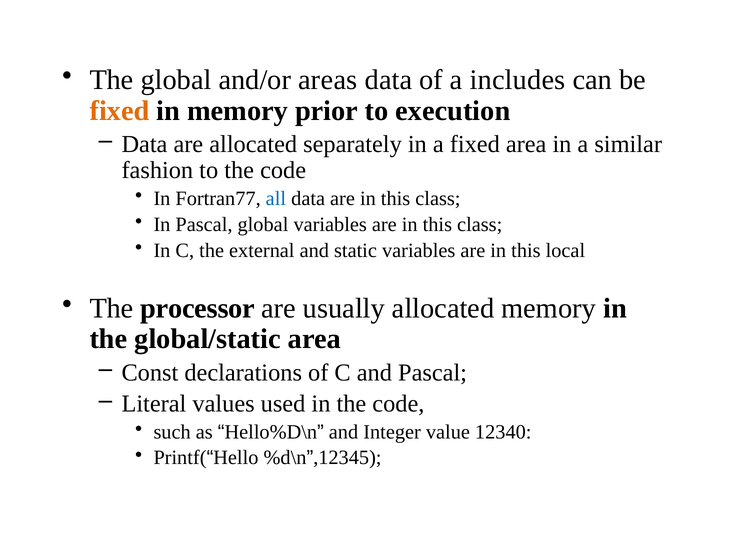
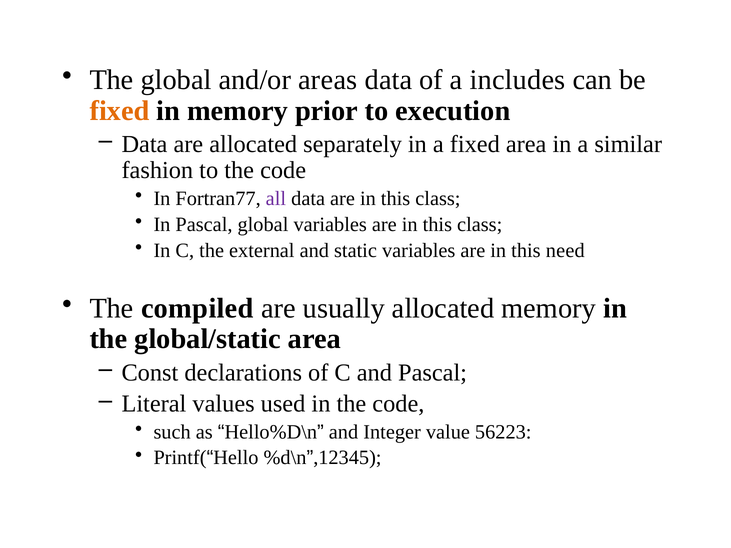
all colour: blue -> purple
local: local -> need
processor: processor -> compiled
12340: 12340 -> 56223
